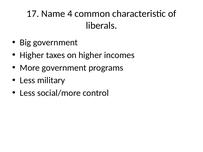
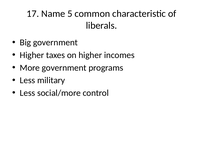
4: 4 -> 5
